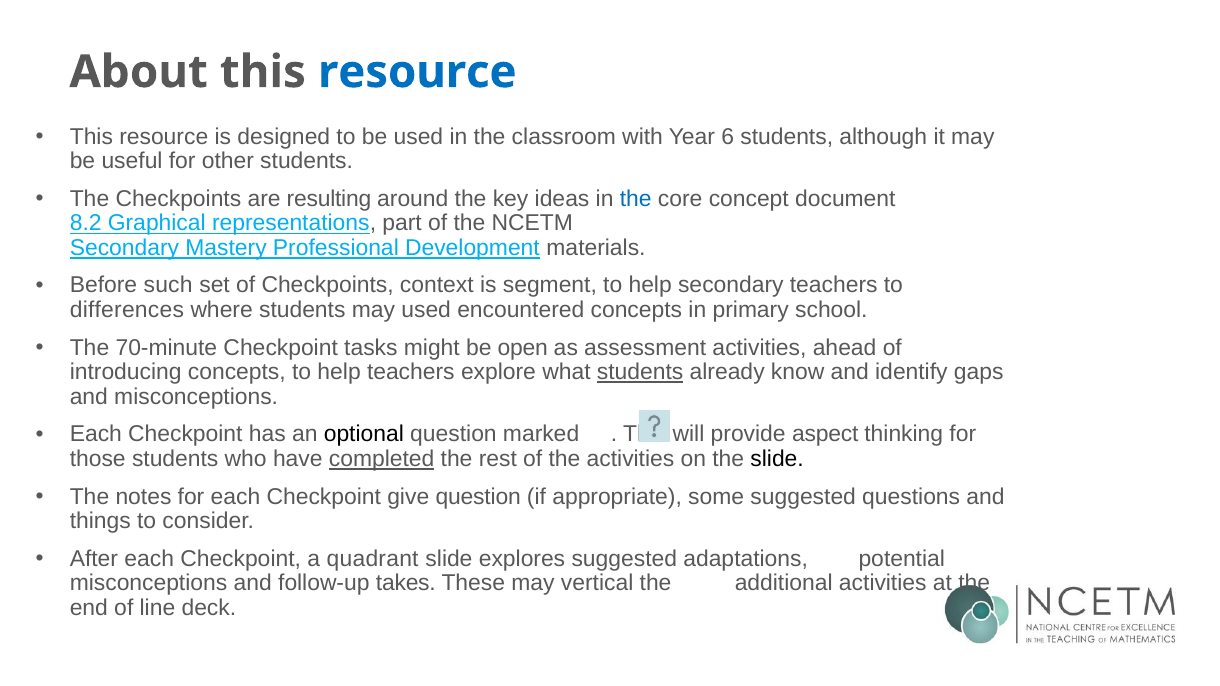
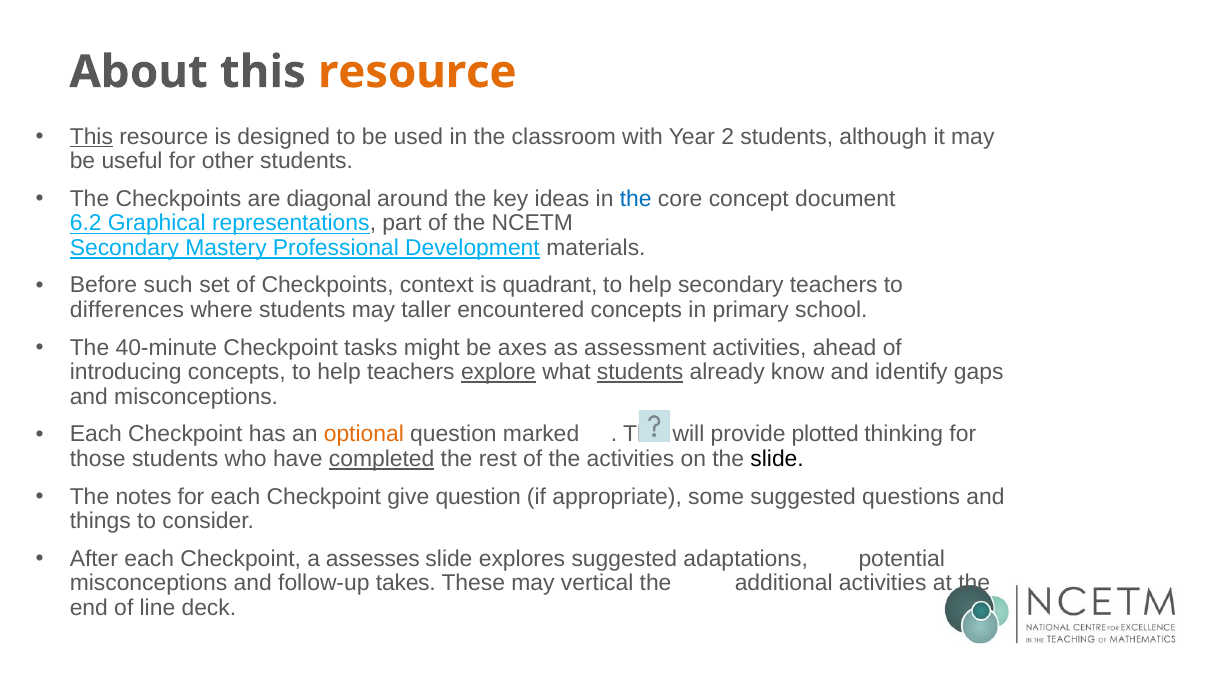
resource at (417, 72) colour: blue -> orange
This at (91, 137) underline: none -> present
6: 6 -> 2
resulting: resulting -> diagonal
8.2: 8.2 -> 6.2
segment: segment -> quadrant
may used: used -> taller
70-minute: 70-minute -> 40-minute
open: open -> axes
explore underline: none -> present
optional colour: black -> orange
aspect: aspect -> plotted
quadrant: quadrant -> assesses
